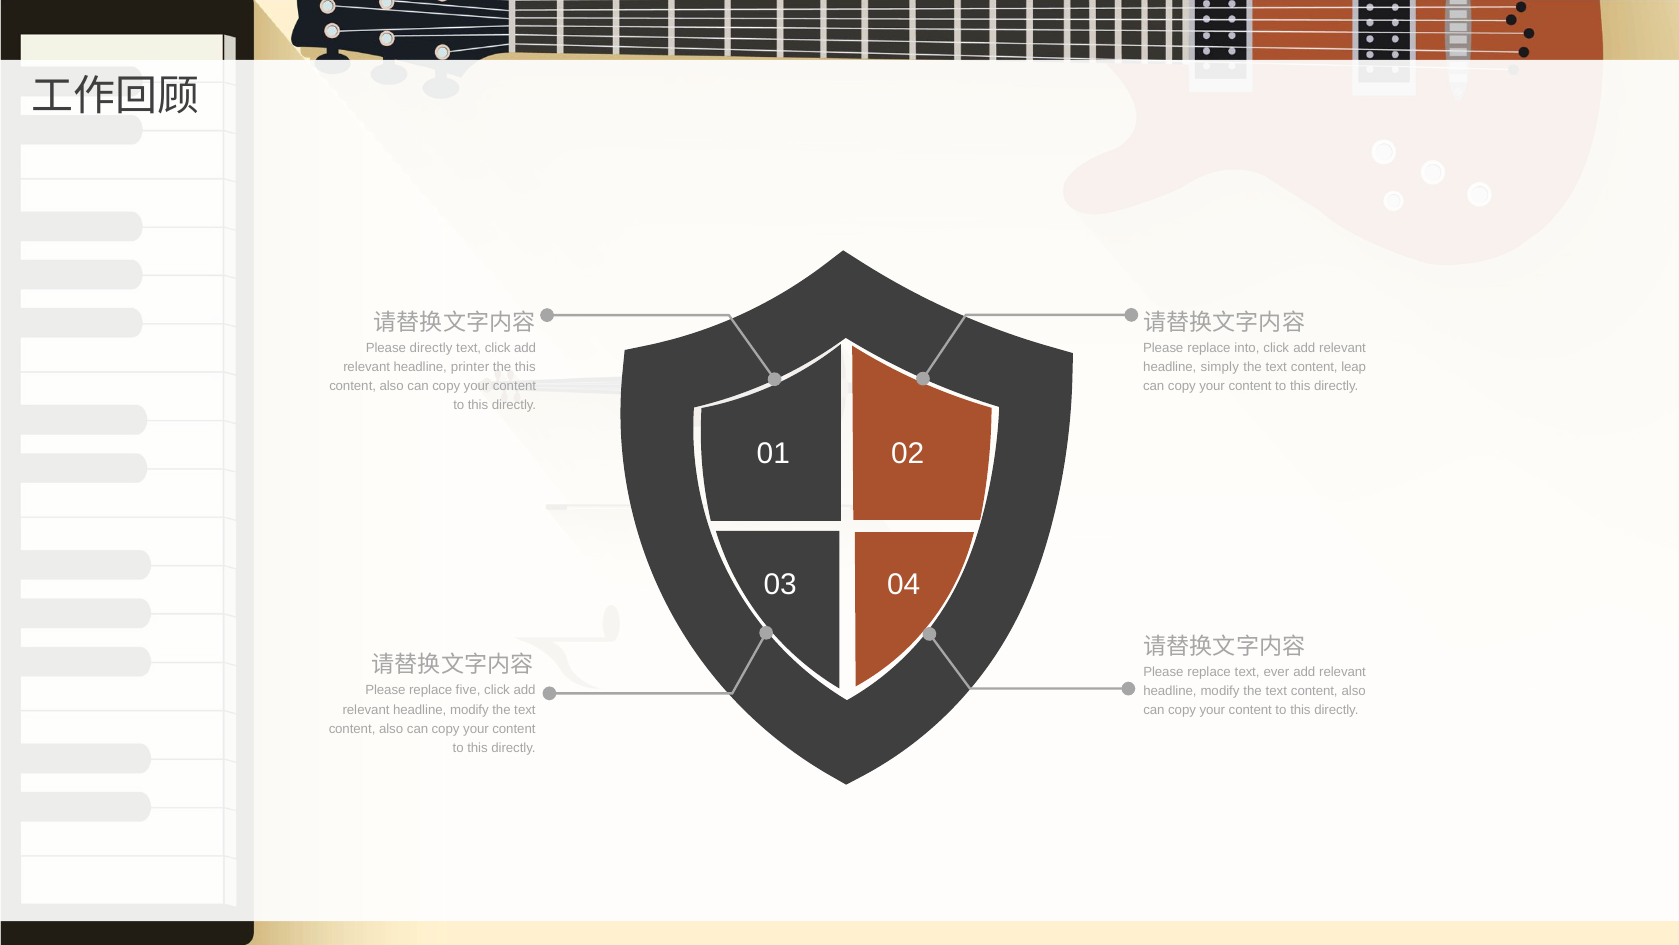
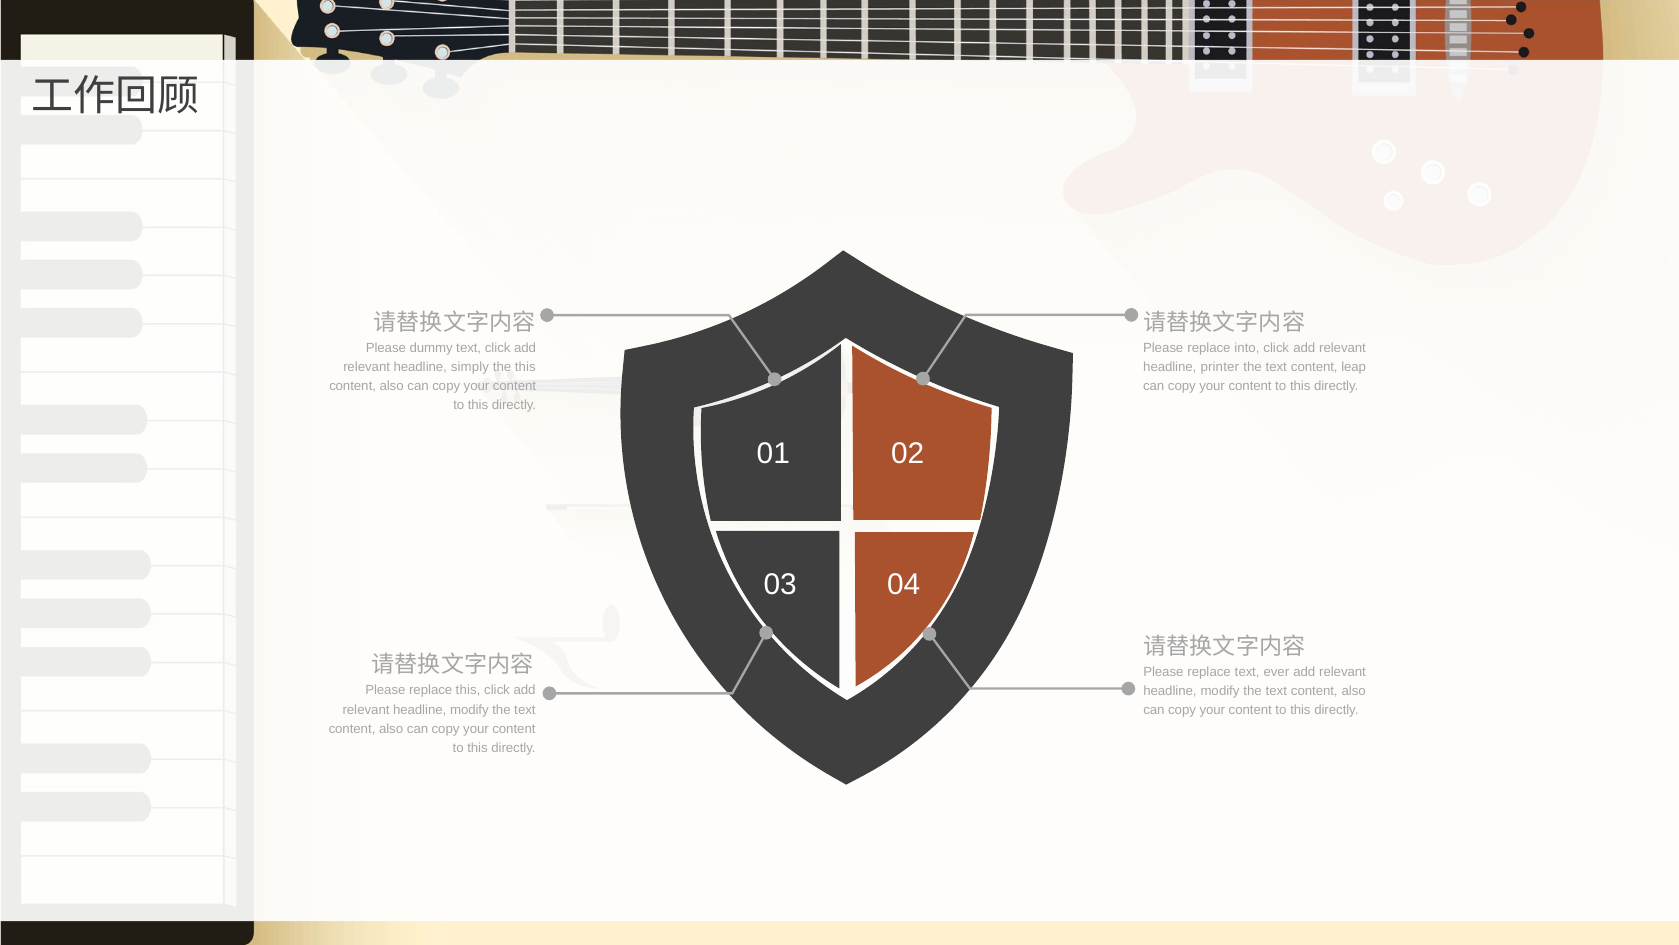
Please directly: directly -> dummy
printer: printer -> simply
simply: simply -> printer
replace five: five -> this
